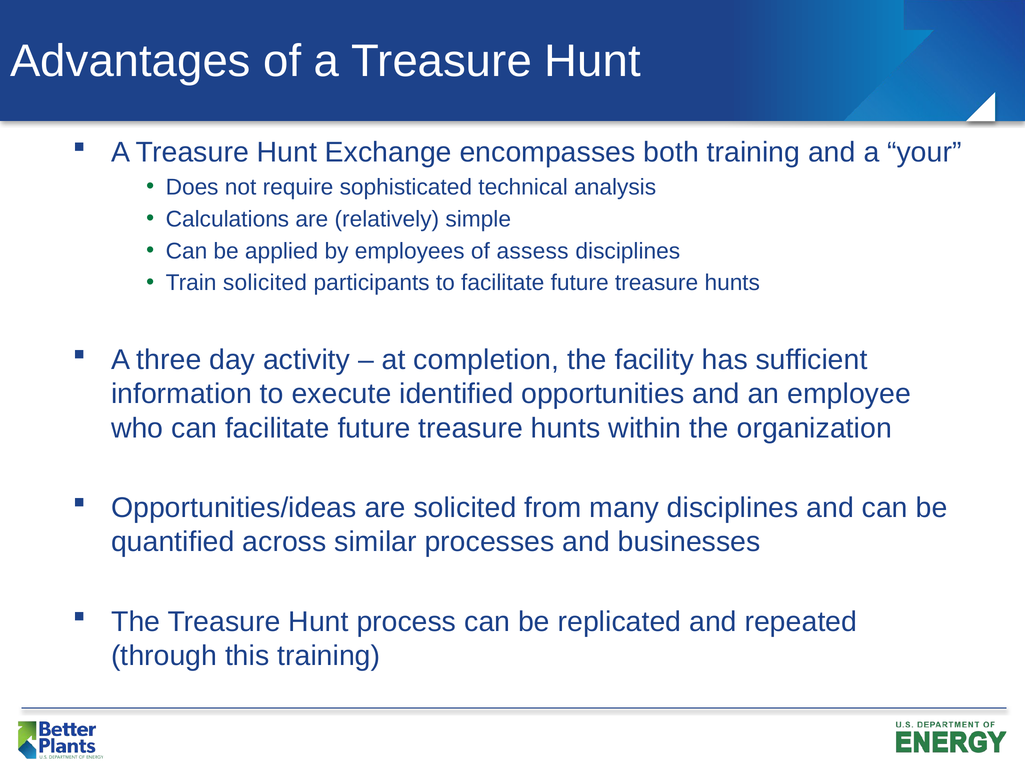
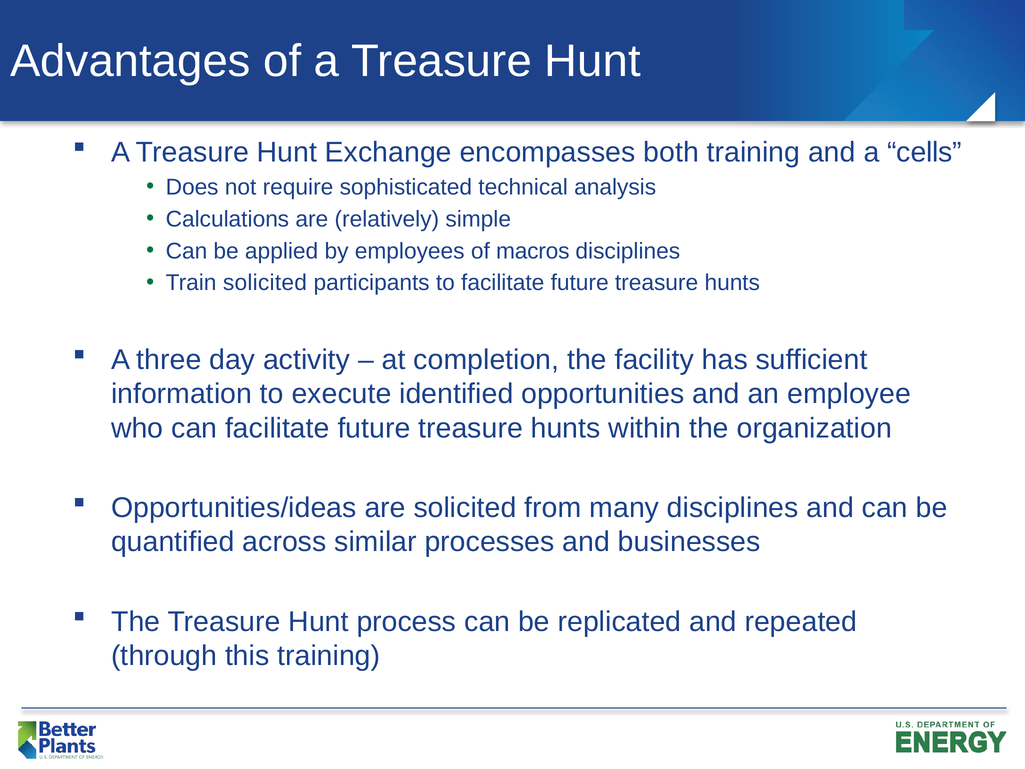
your: your -> cells
assess: assess -> macros
